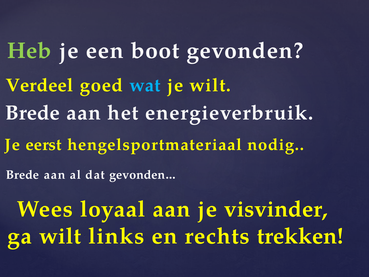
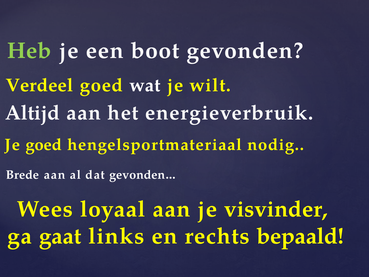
wat colour: light blue -> white
Brede at (33, 113): Brede -> Altijd
Je eerst: eerst -> goed
ga wilt: wilt -> gaat
trekken: trekken -> bepaald
